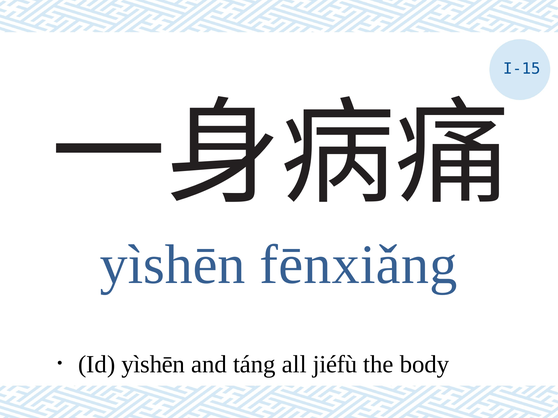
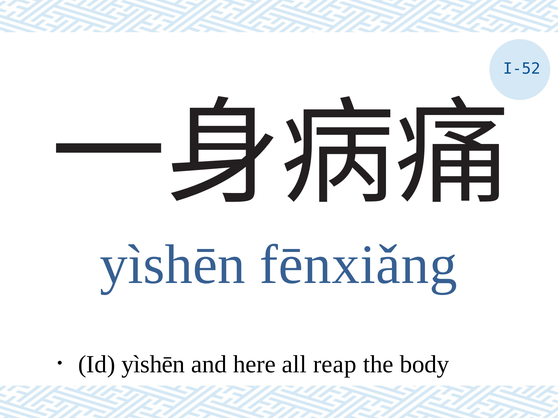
I-15: I-15 -> I-52
táng: táng -> here
jiéfù: jiéfù -> reap
